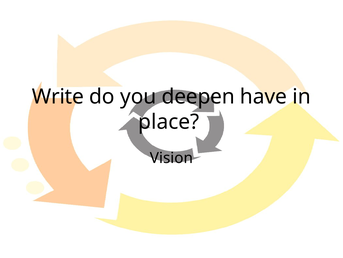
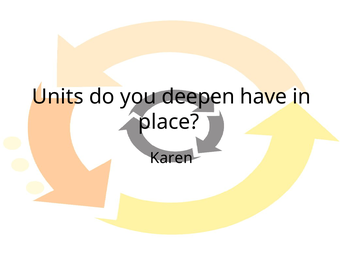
Write: Write -> Units
Vision: Vision -> Karen
